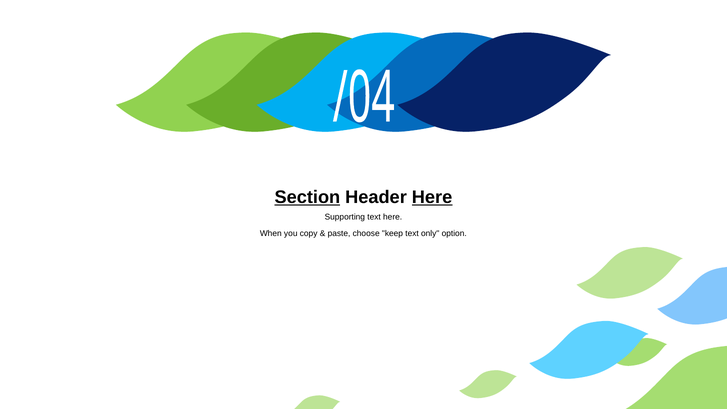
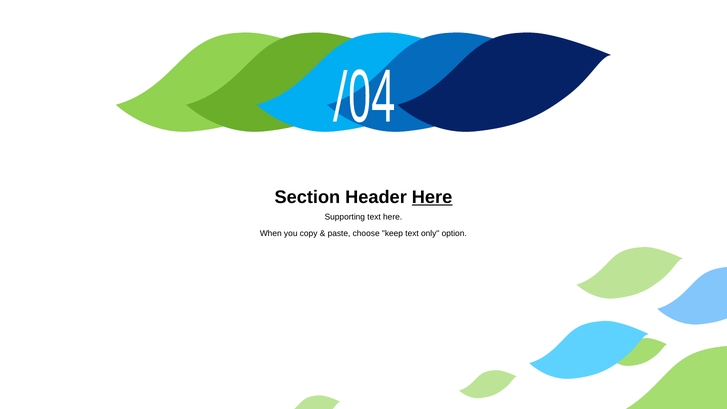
Section underline: present -> none
